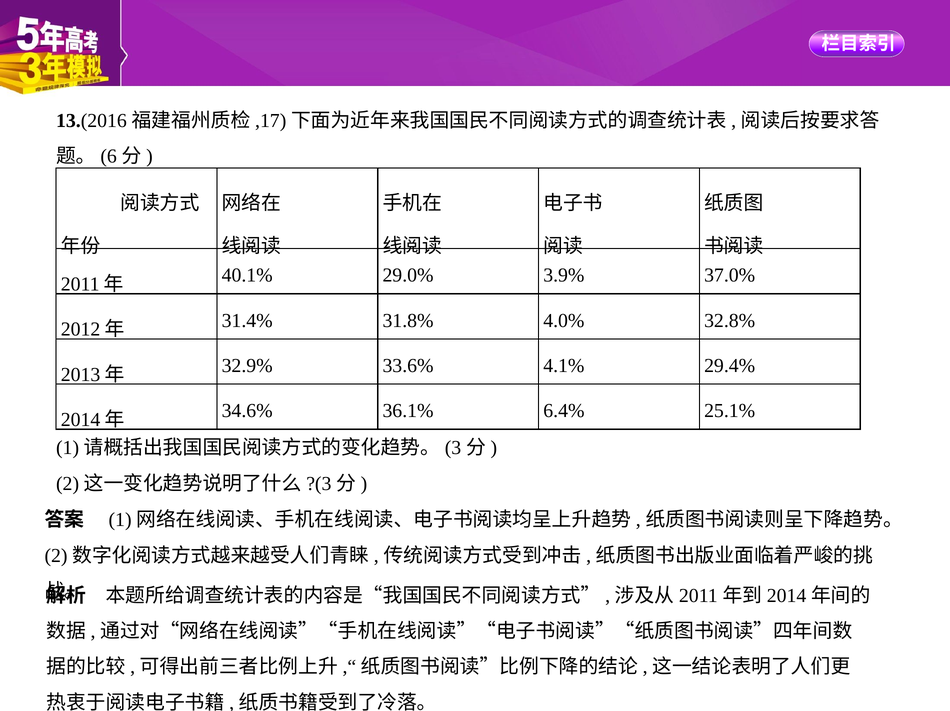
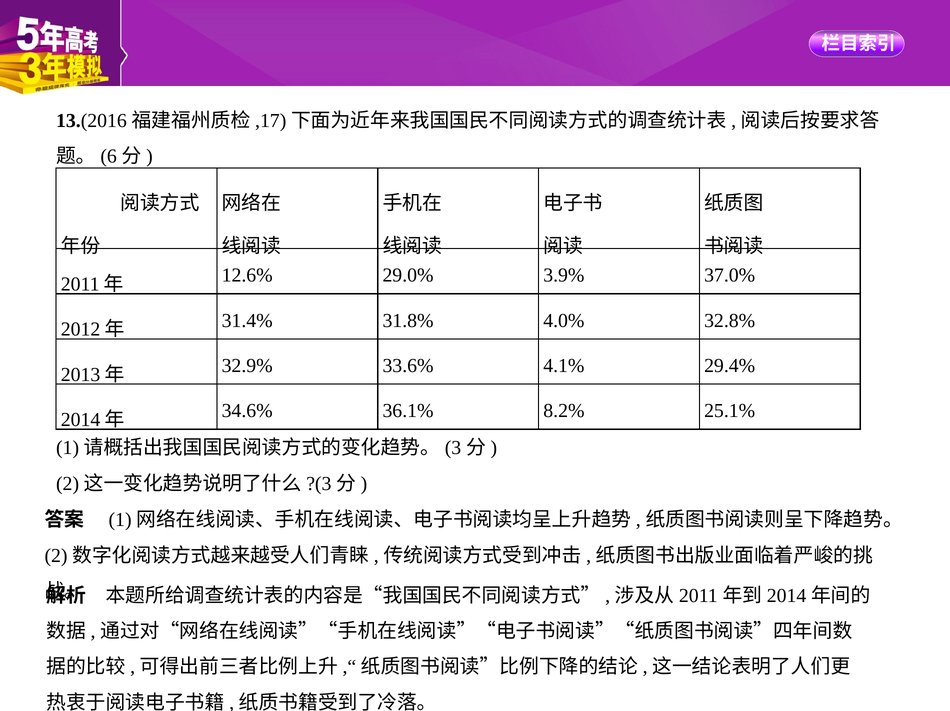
40.1%: 40.1% -> 12.6%
6.4%: 6.4% -> 8.2%
